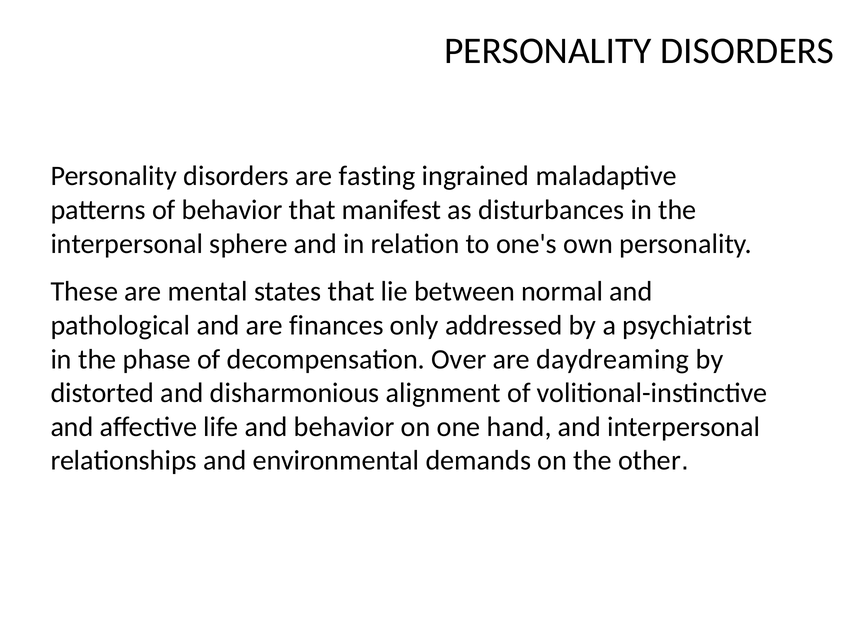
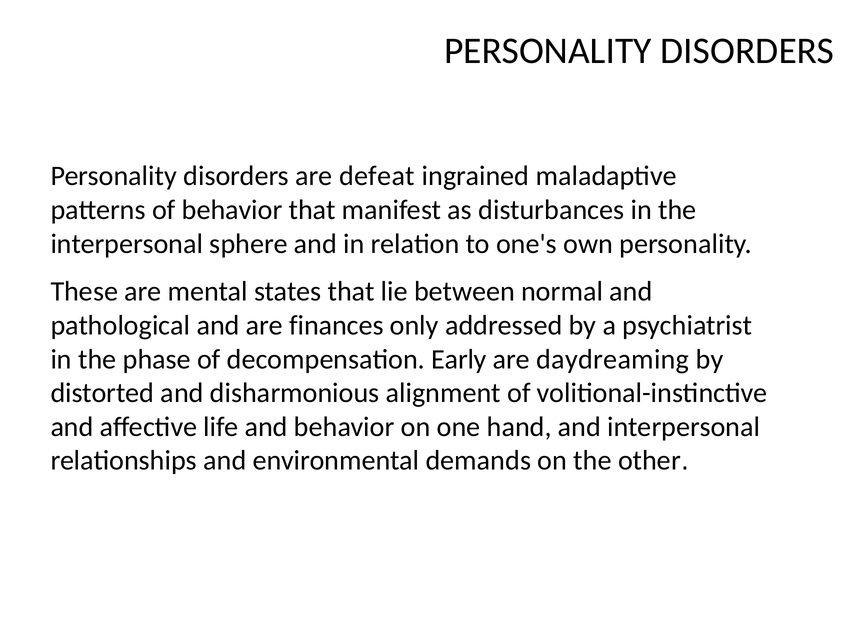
fasting: fasting -> defeat
Over: Over -> Early
